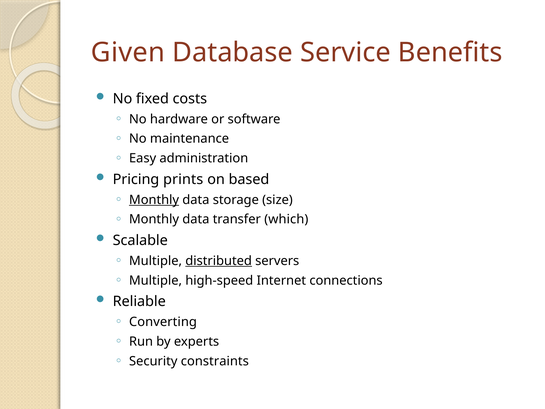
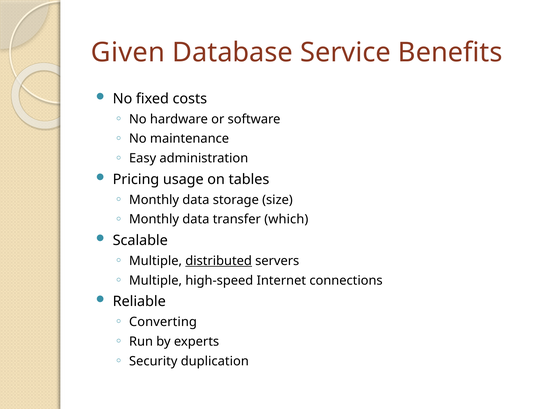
prints: prints -> usage
based: based -> tables
Monthly at (154, 200) underline: present -> none
constraints: constraints -> duplication
